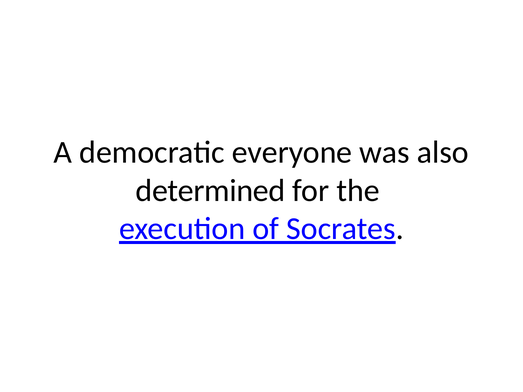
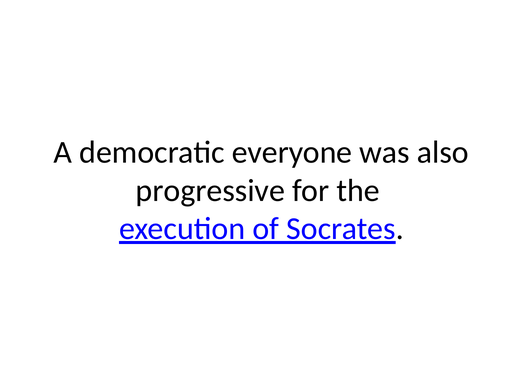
determined: determined -> progressive
